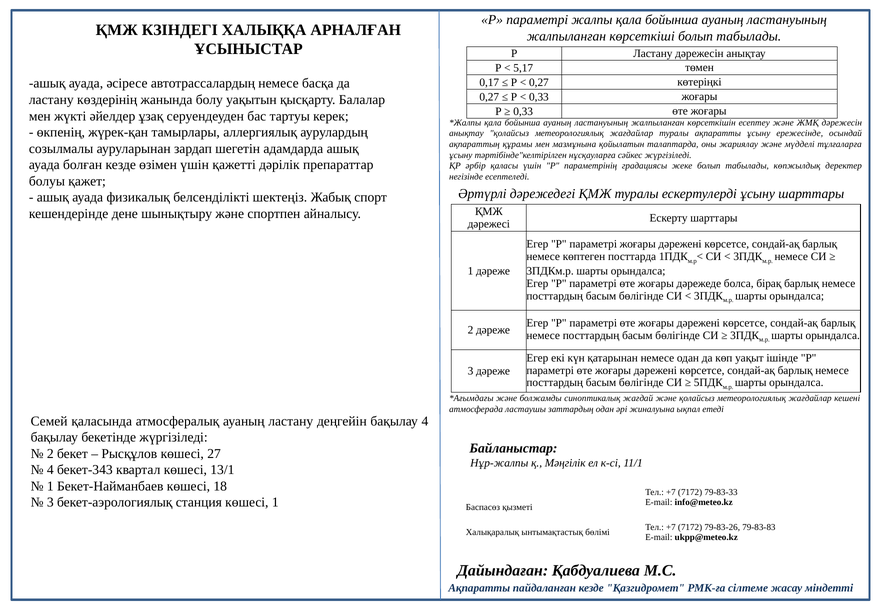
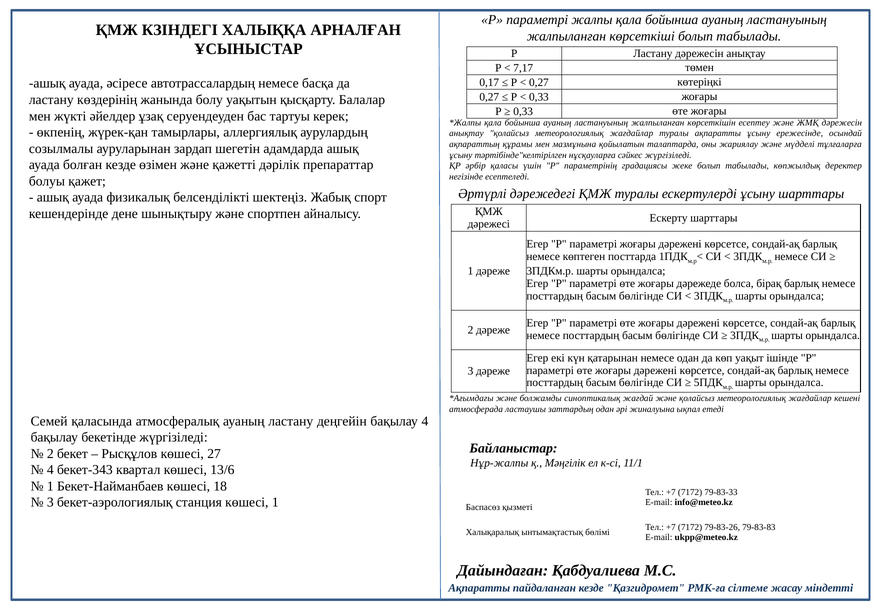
5,17: 5,17 -> 7,17
өзімен үшін: үшін -> және
13/1: 13/1 -> 13/6
